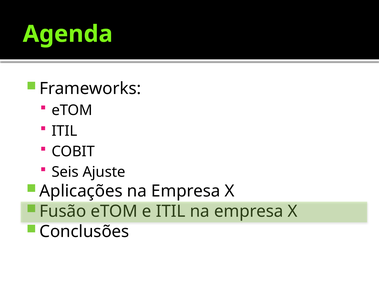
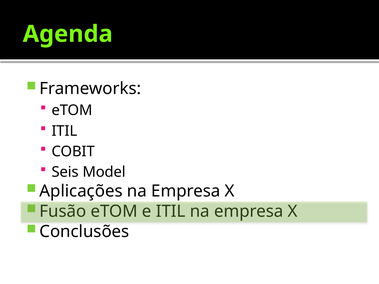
Ajuste: Ajuste -> Model
